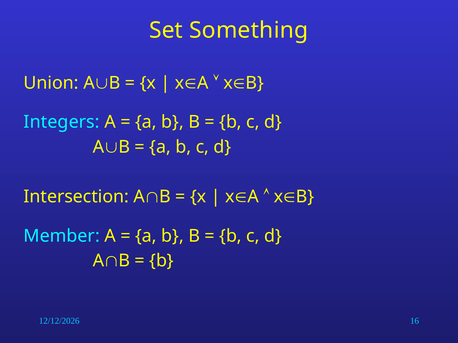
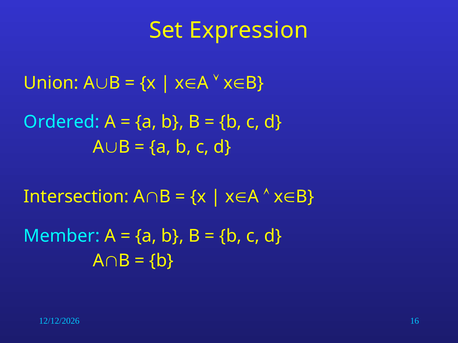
Something: Something -> Expression
Integers: Integers -> Ordered
